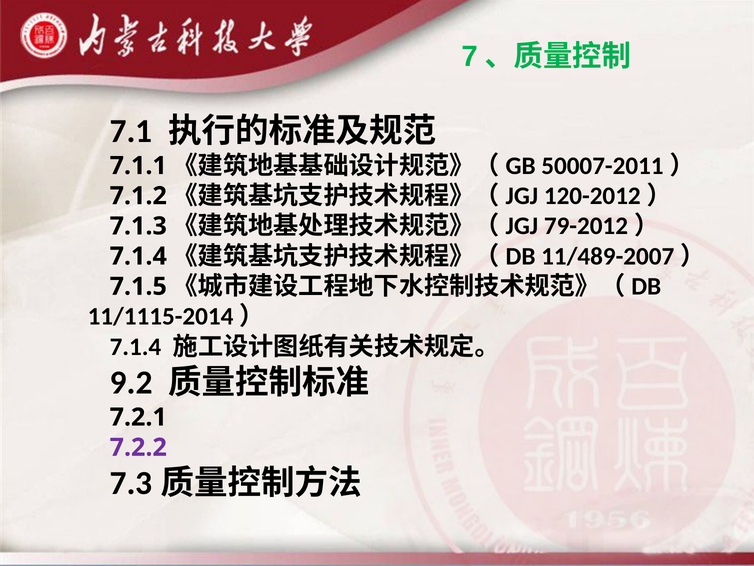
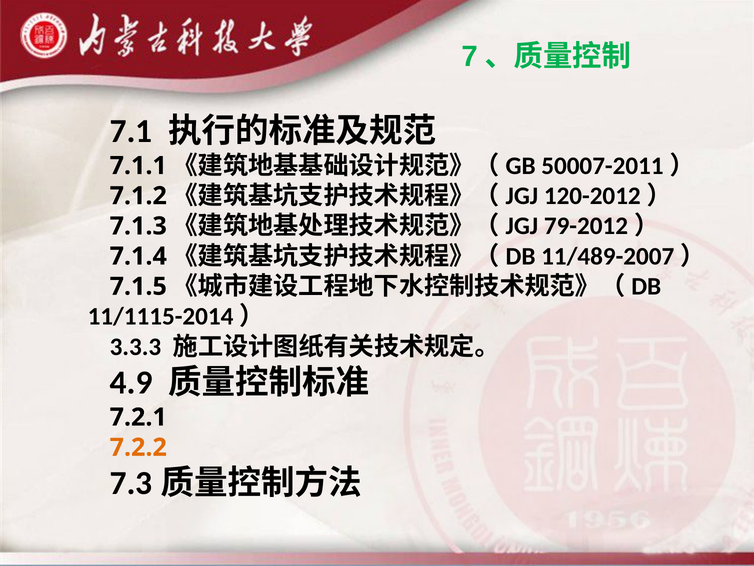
7.1.4 at (135, 347): 7.1.4 -> 3.3.3
9.2: 9.2 -> 4.9
7.2.2 colour: purple -> orange
